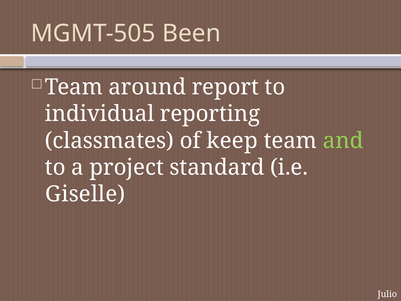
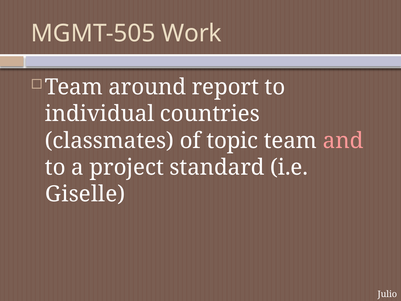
Been: Been -> Work
reporting: reporting -> countries
keep: keep -> topic
and colour: light green -> pink
